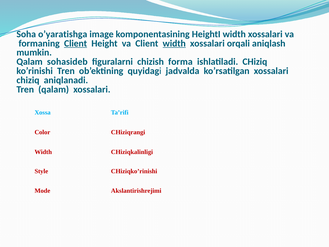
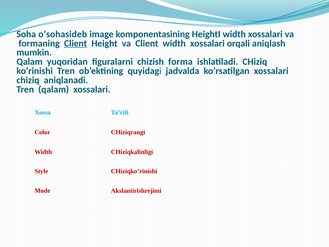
o’yaratishga: o’yaratishga -> o’sohasideb
width at (174, 43) underline: present -> none
sohasideb: sohasideb -> yuqoridan
